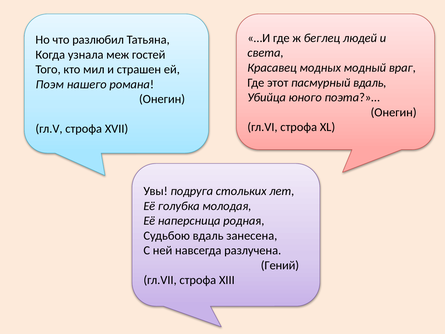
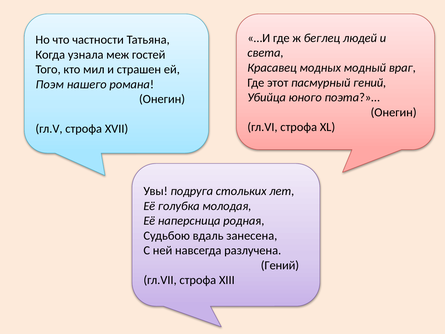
разлюбил: разлюбил -> частности
пасмурный вдаль: вдаль -> гений
